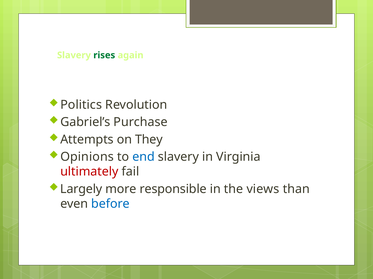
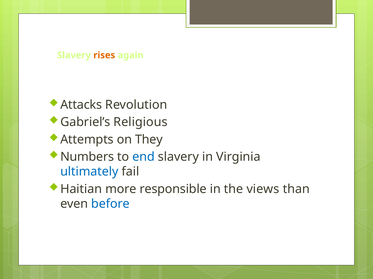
rises colour: green -> orange
Politics: Politics -> Attacks
Purchase: Purchase -> Religious
Opinions: Opinions -> Numbers
ultimately colour: red -> blue
Largely: Largely -> Haitian
